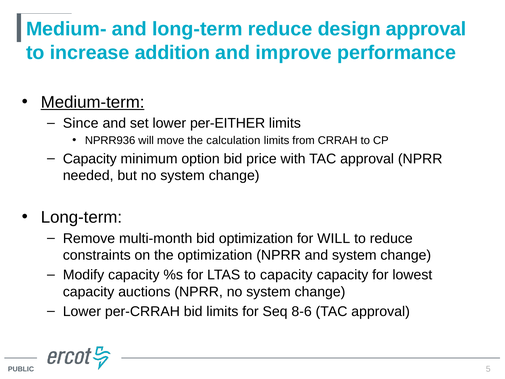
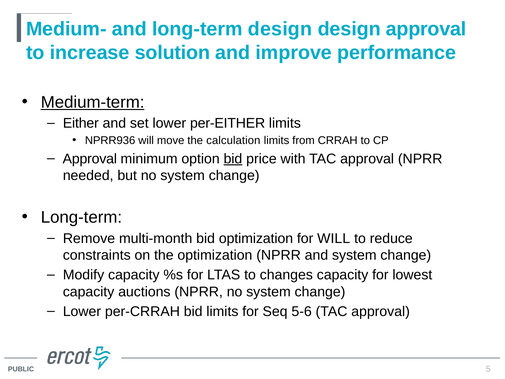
long-term reduce: reduce -> design
addition: addition -> solution
Since: Since -> Either
Capacity at (90, 159): Capacity -> Approval
bid at (233, 159) underline: none -> present
to capacity: capacity -> changes
8-6: 8-6 -> 5-6
